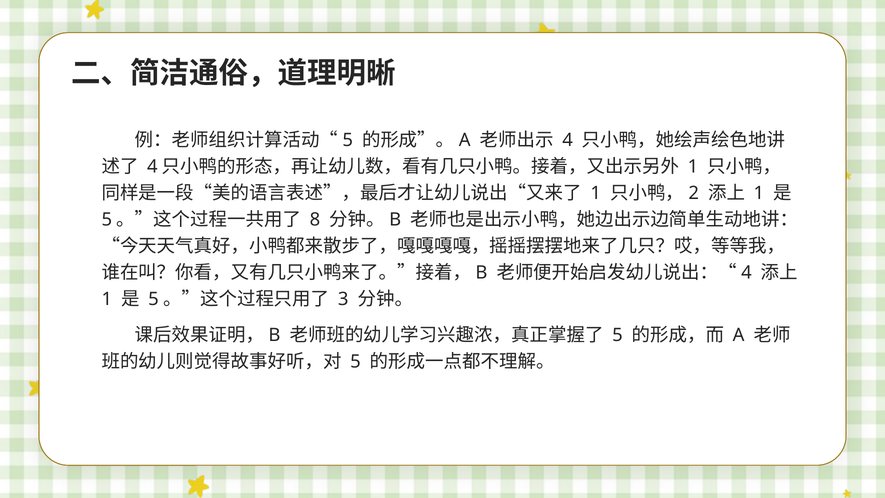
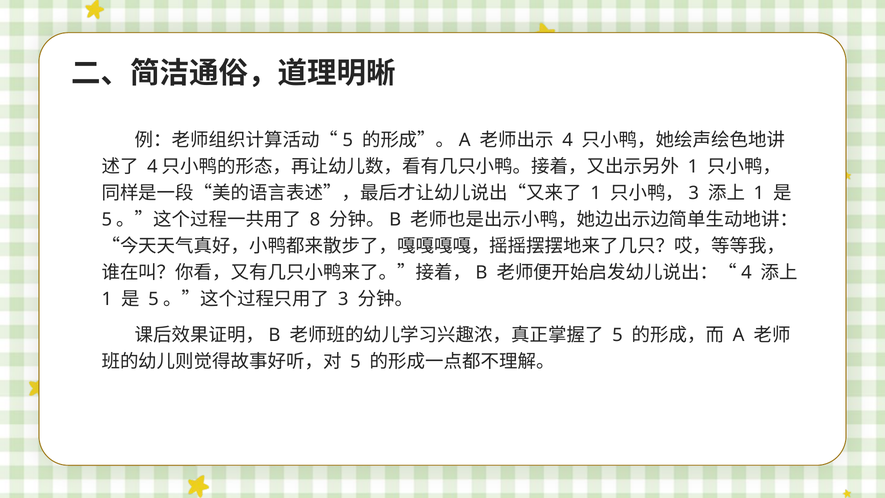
2 at (694, 193): 2 -> 3
